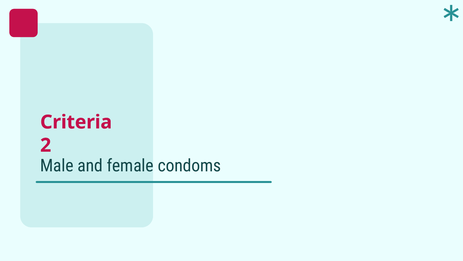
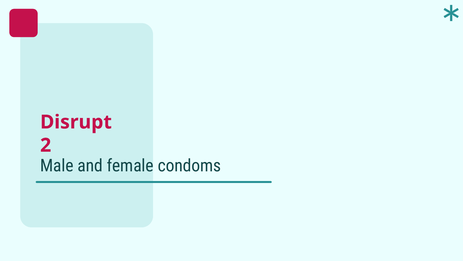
Criteria: Criteria -> Disrupt
